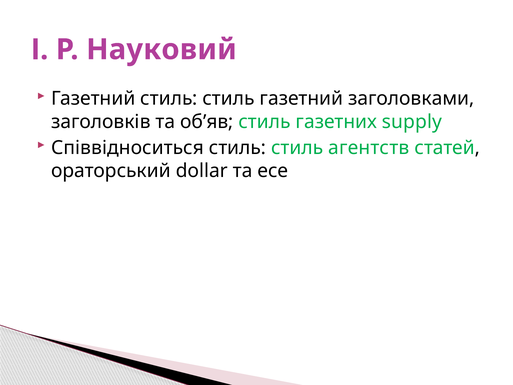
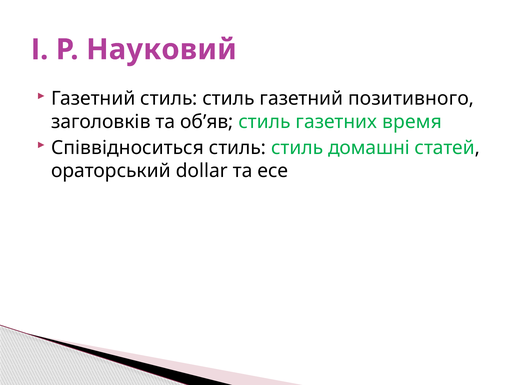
заголовками: заголовками -> позитивного
supply: supply -> время
агентств: агентств -> домашні
